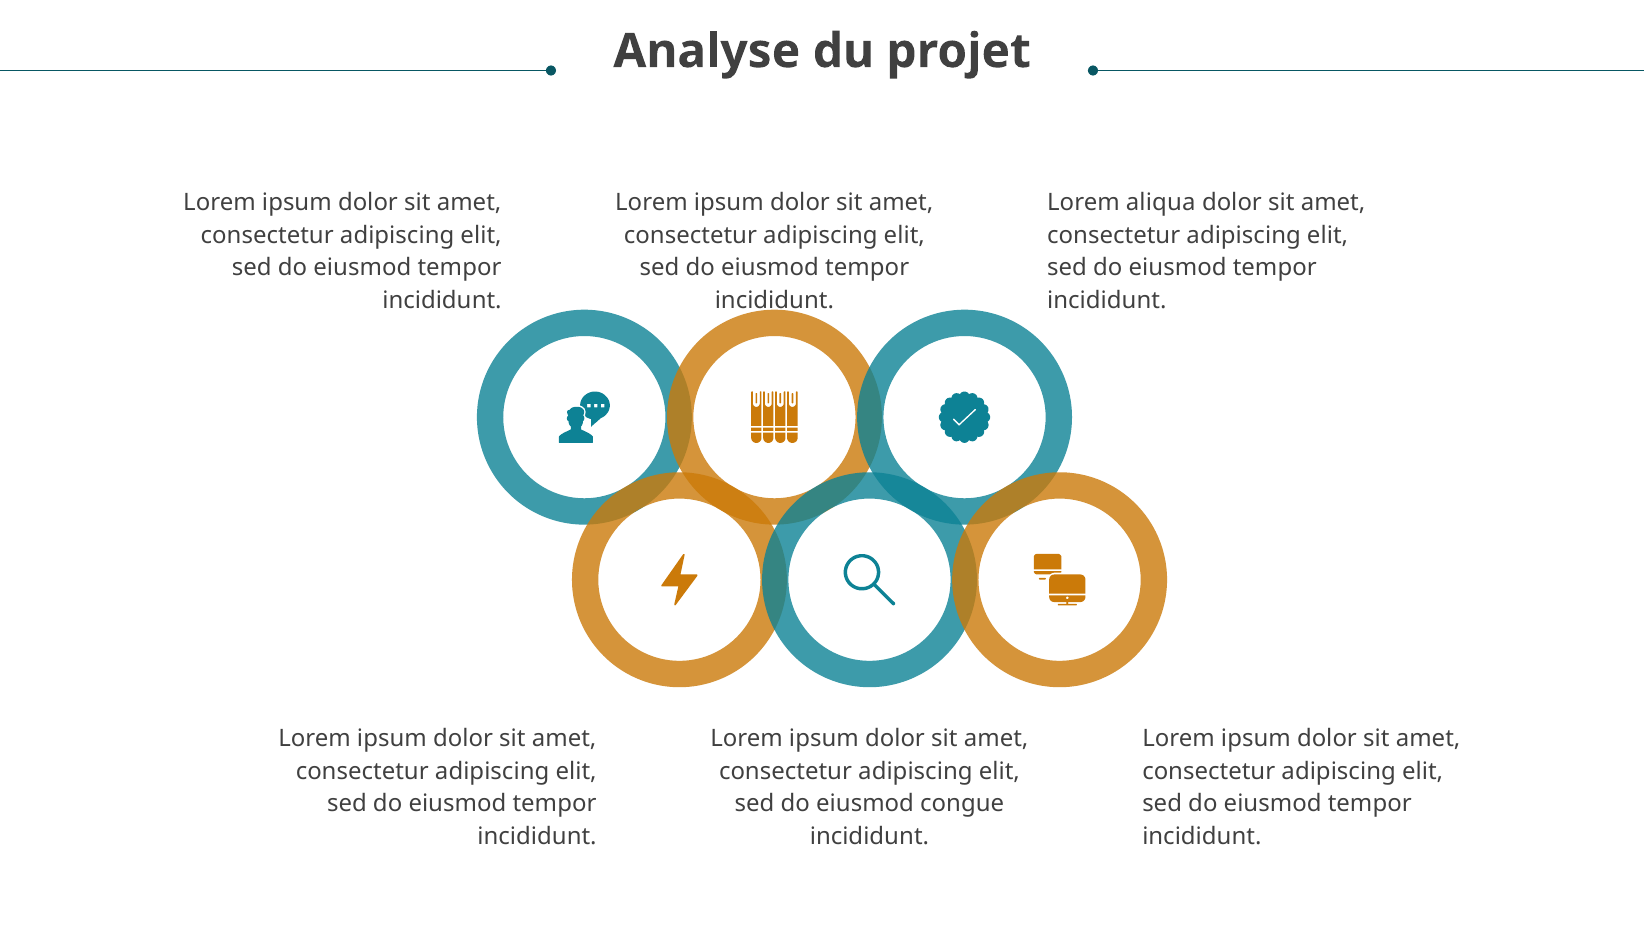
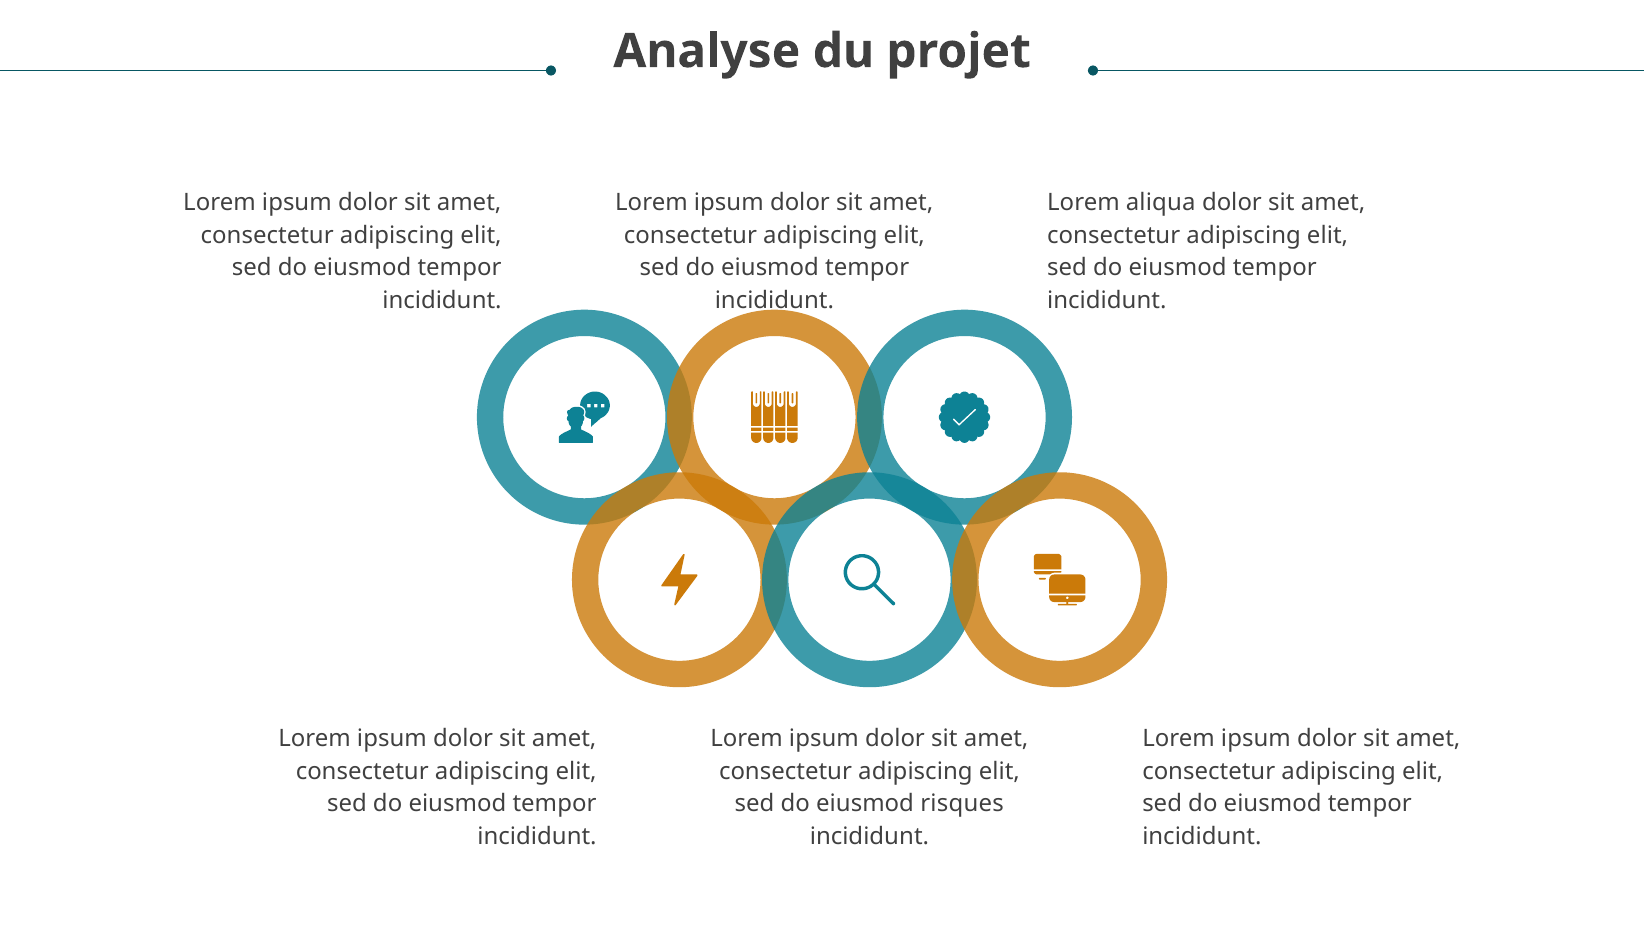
congue: congue -> risques
